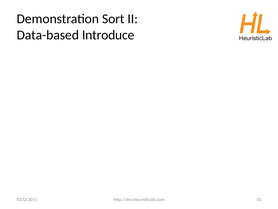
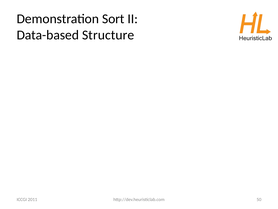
Introduce: Introduce -> Structure
